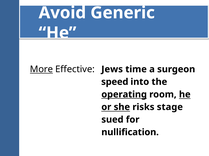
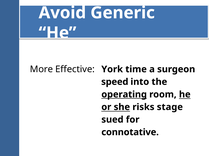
More underline: present -> none
Jews: Jews -> York
nullification: nullification -> connotative
